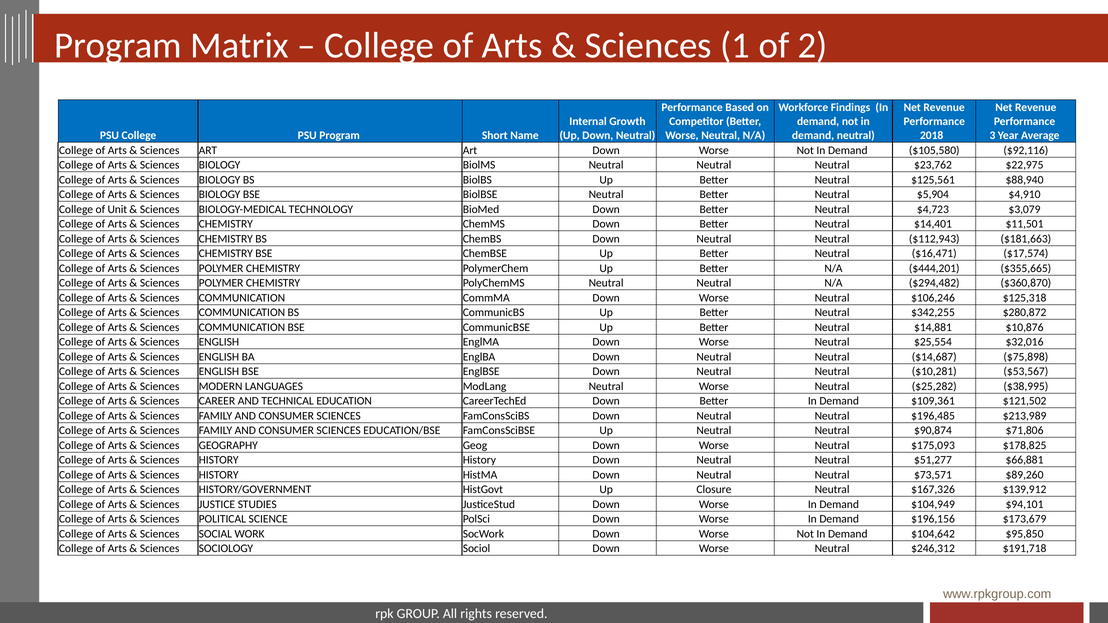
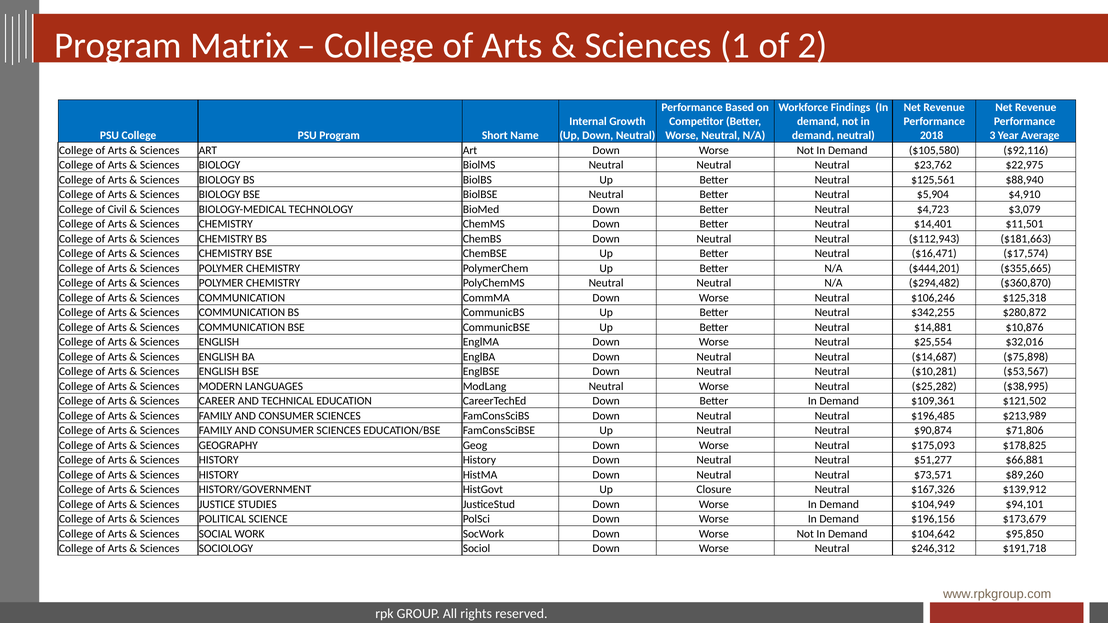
Unit: Unit -> Civil
